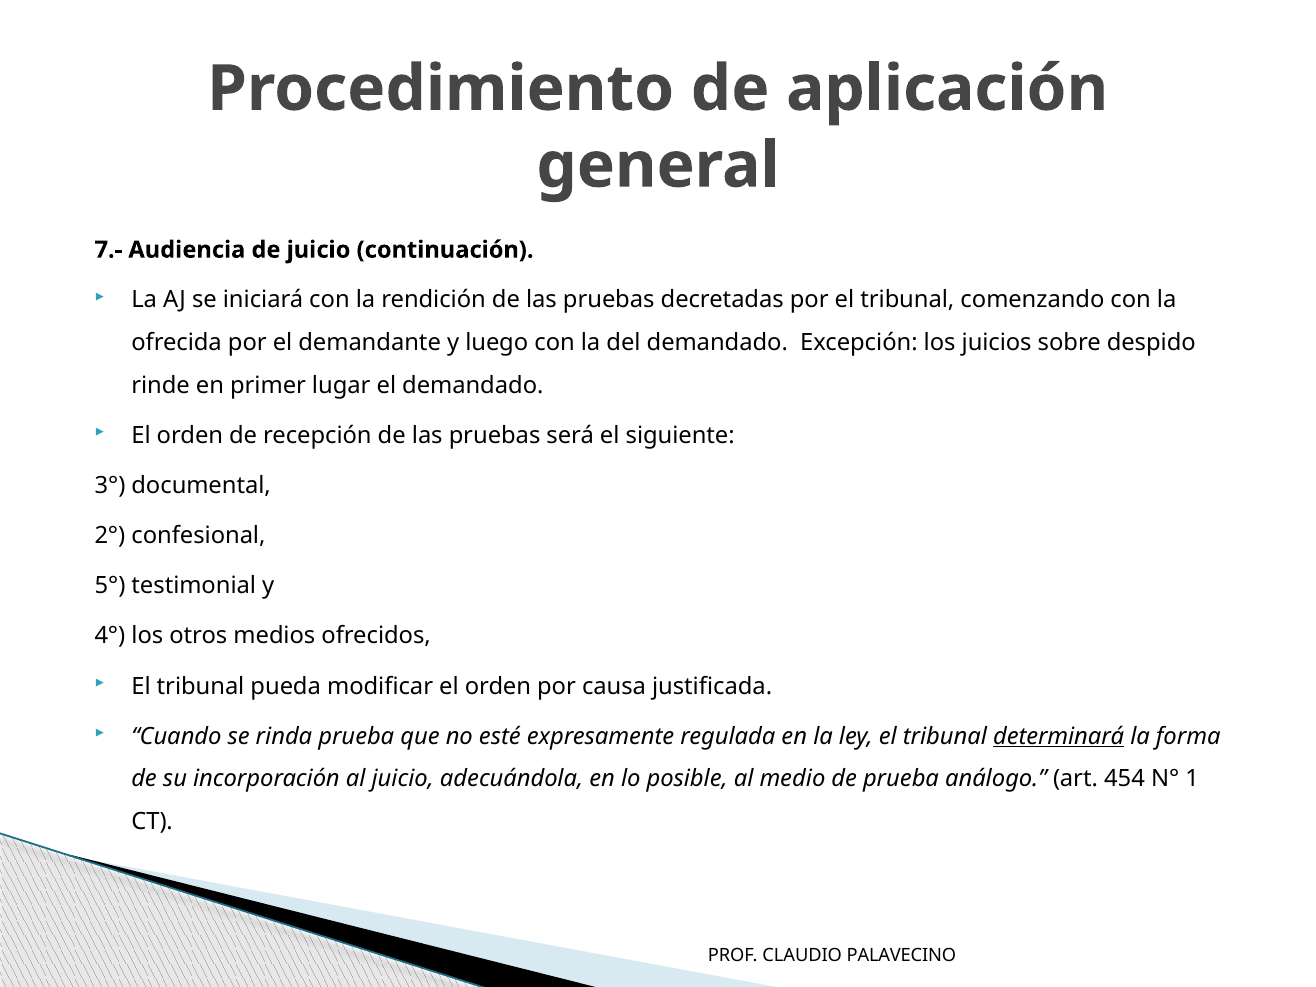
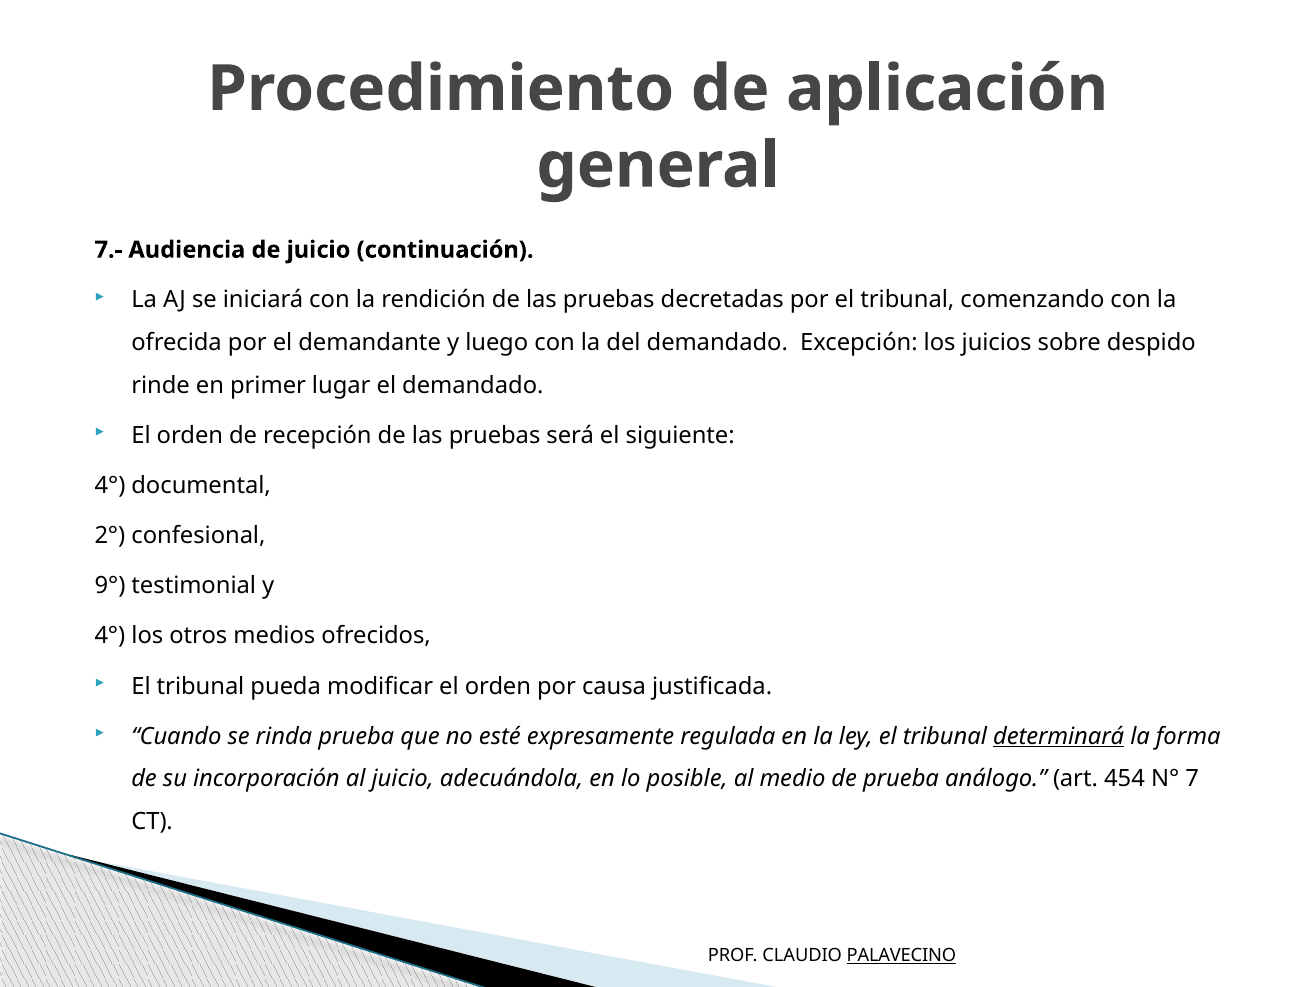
3° at (110, 486): 3° -> 4°
5°: 5° -> 9°
1: 1 -> 7
PALAVECINO underline: none -> present
